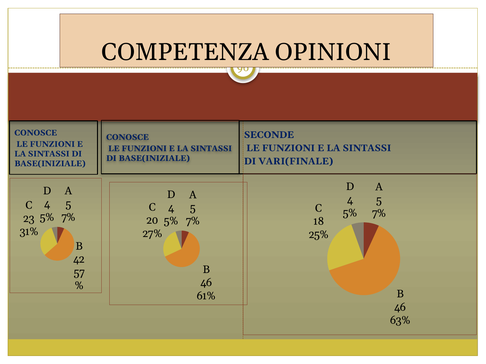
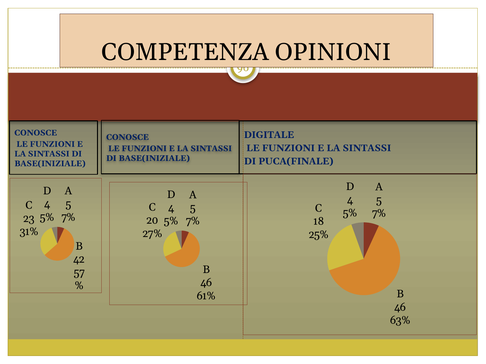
SECONDE: SECONDE -> DIGITALE
VARI(FINALE: VARI(FINALE -> PUCA(FINALE
